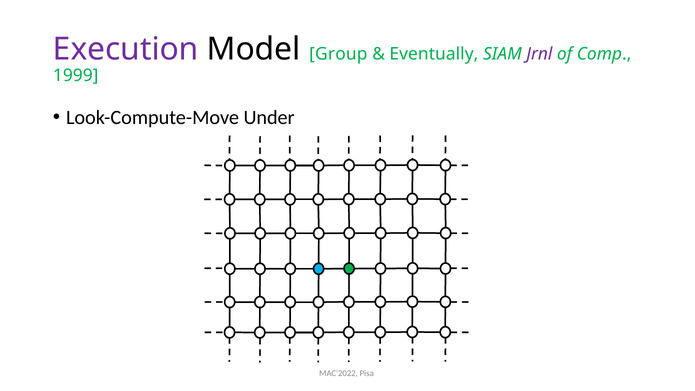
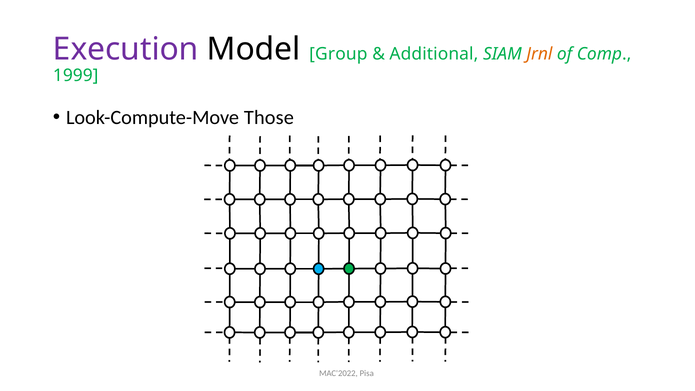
Eventually: Eventually -> Additional
Jrnl colour: purple -> orange
Under: Under -> Those
